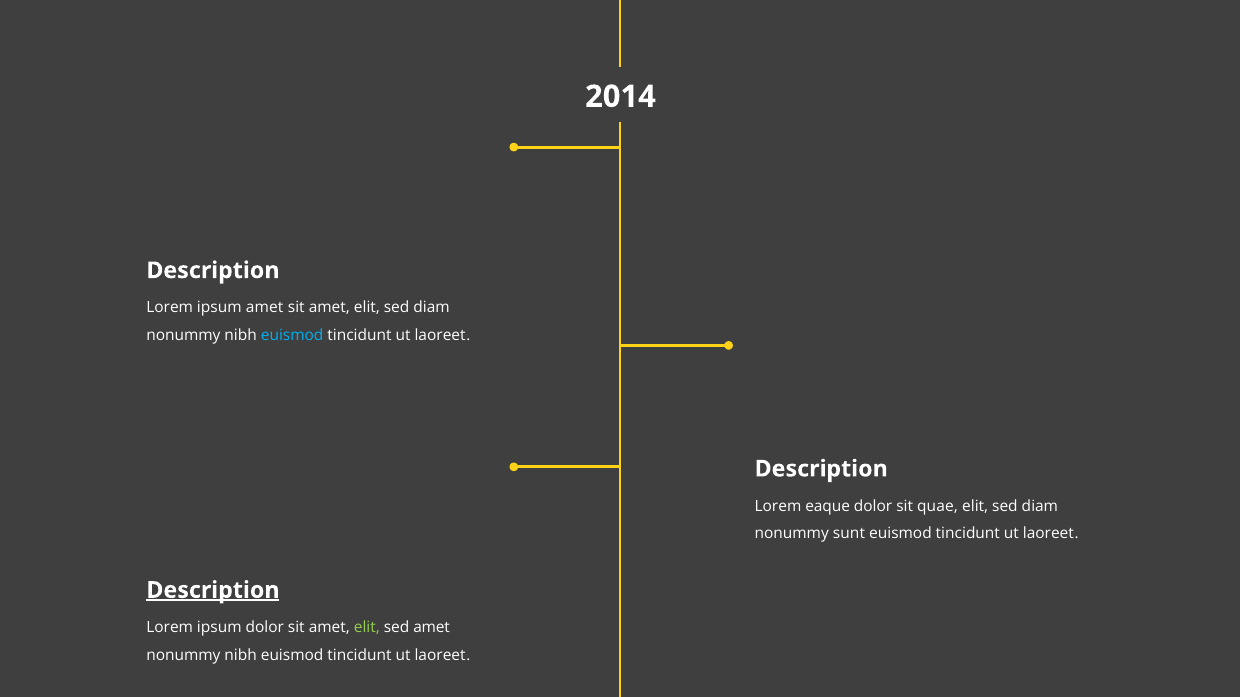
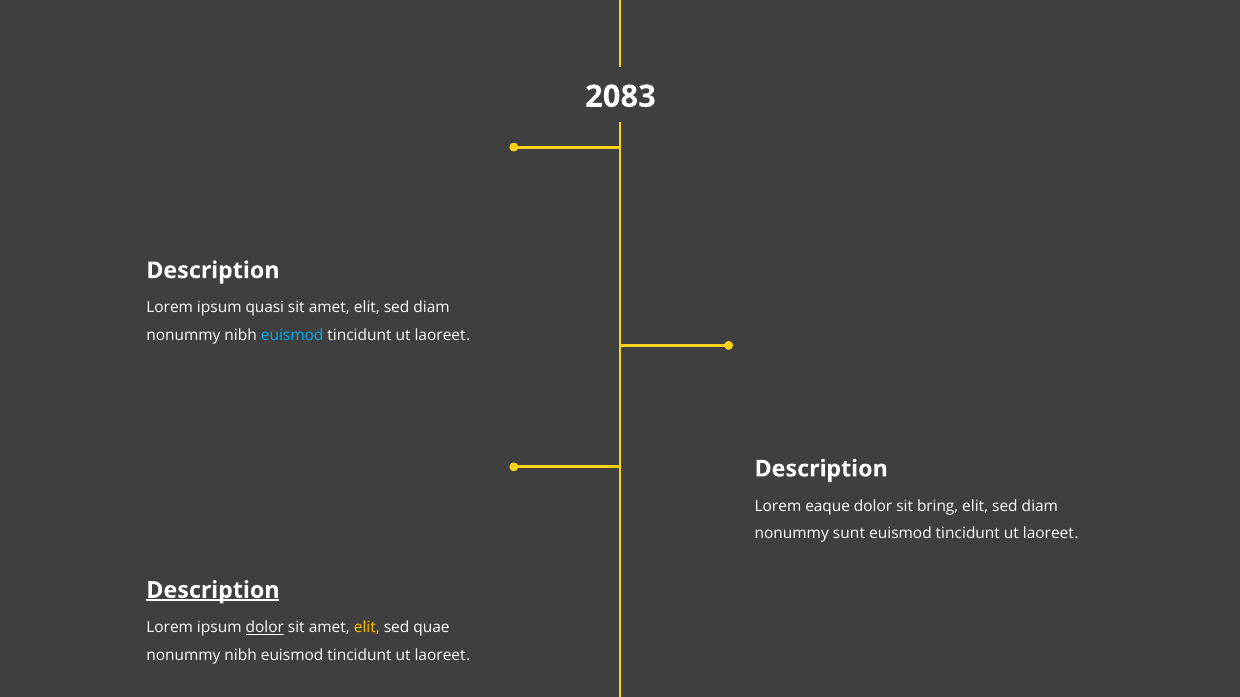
2014: 2014 -> 2083
ipsum amet: amet -> quasi
quae: quae -> bring
dolor at (265, 628) underline: none -> present
elit at (367, 628) colour: light green -> yellow
sed amet: amet -> quae
